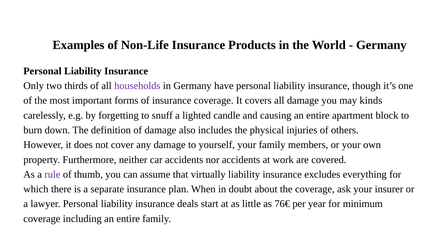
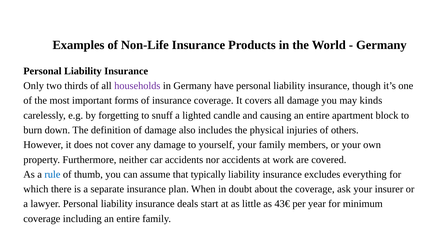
rule colour: purple -> blue
virtually: virtually -> typically
76€: 76€ -> 43€
